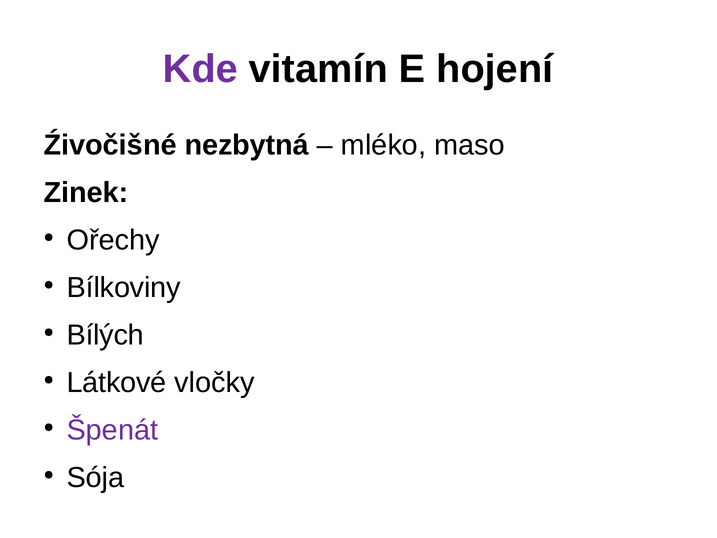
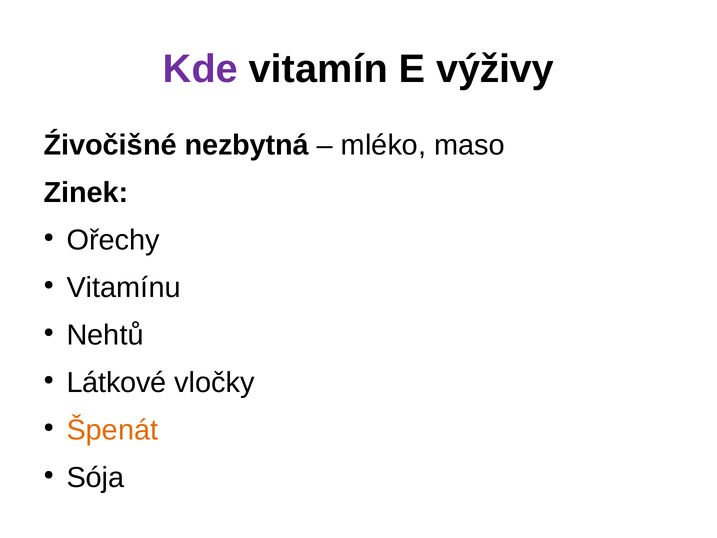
hojení: hojení -> výživy
Bílkoviny: Bílkoviny -> Vitamínu
Bílých: Bílých -> Nehtů
Špenát colour: purple -> orange
